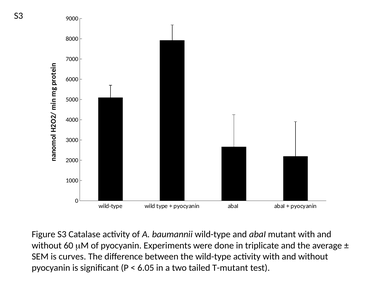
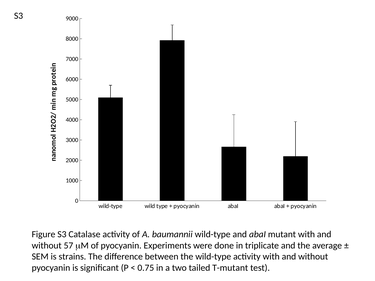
60: 60 -> 57
curves: curves -> strains
6.05: 6.05 -> 0.75
